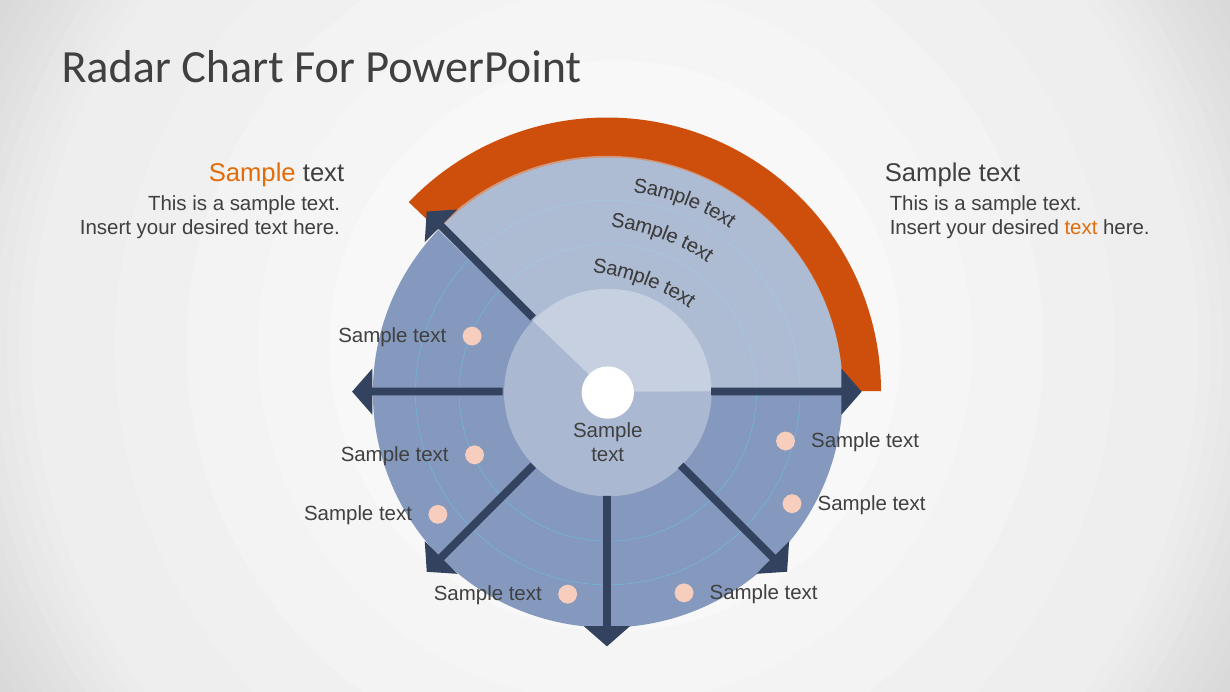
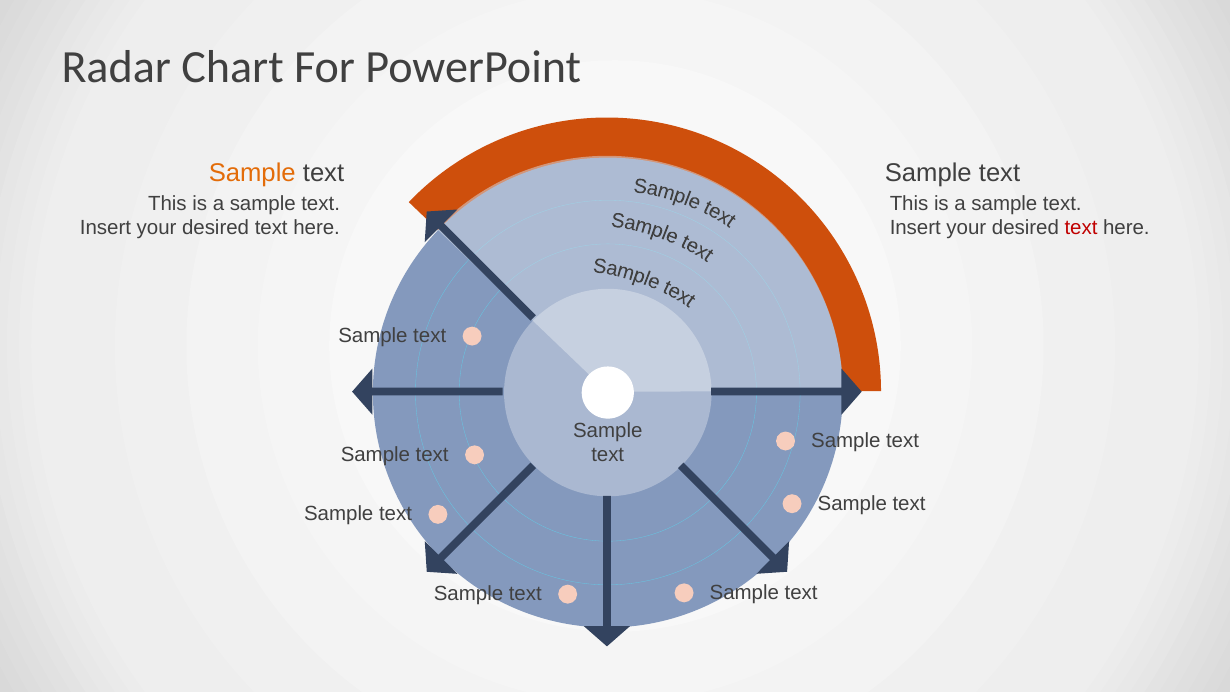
text at (1081, 228) colour: orange -> red
